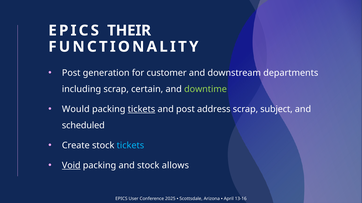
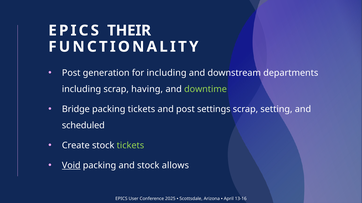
for customer: customer -> including
certain: certain -> having
Would: Would -> Bridge
tickets at (141, 109) underline: present -> none
address: address -> settings
subject: subject -> setting
tickets at (130, 146) colour: light blue -> light green
